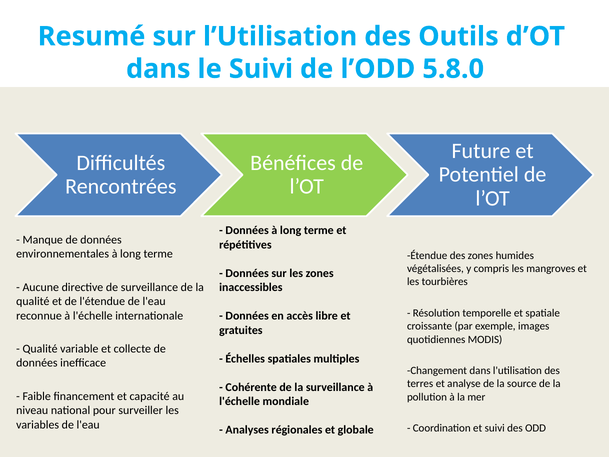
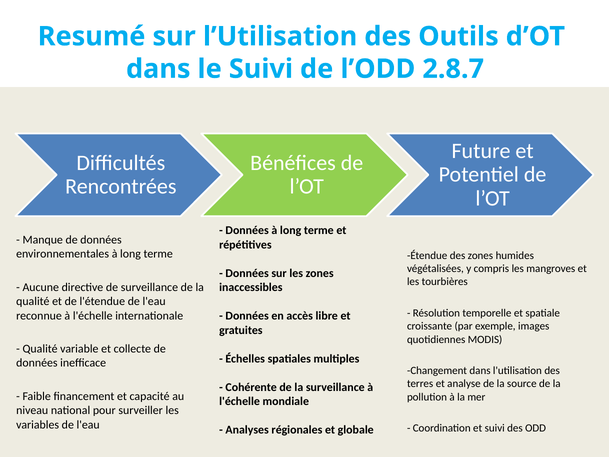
5.8.0: 5.8.0 -> 2.8.7
